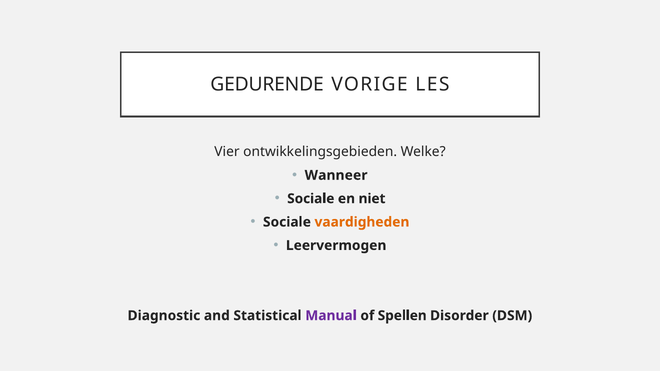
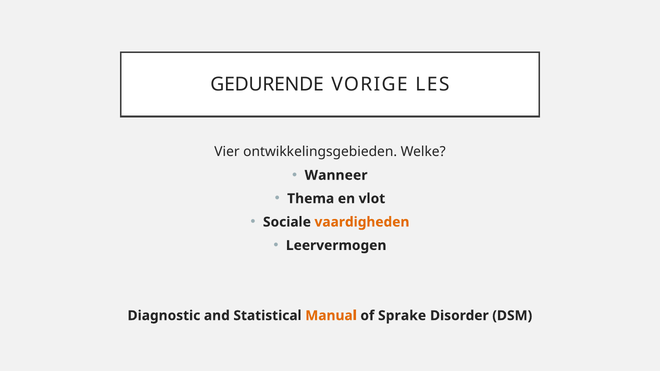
Sociale at (311, 199): Sociale -> Thema
niet: niet -> vlot
Manual colour: purple -> orange
Spellen: Spellen -> Sprake
